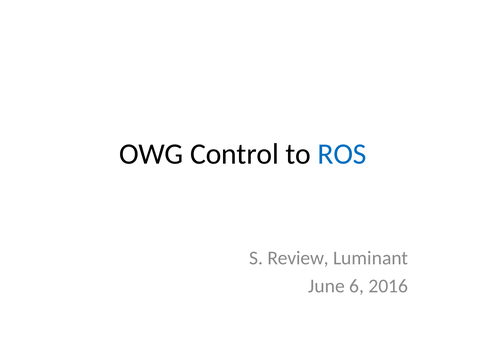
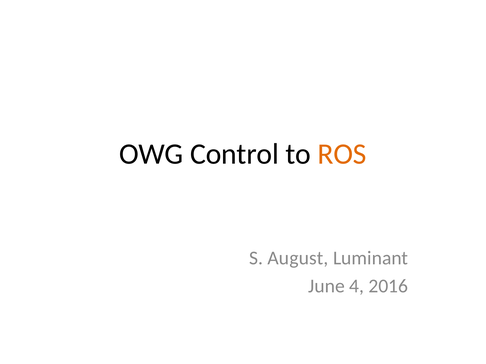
ROS colour: blue -> orange
Review: Review -> August
6: 6 -> 4
